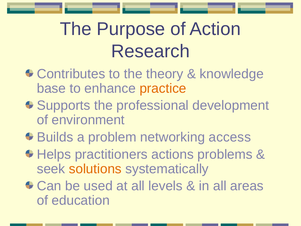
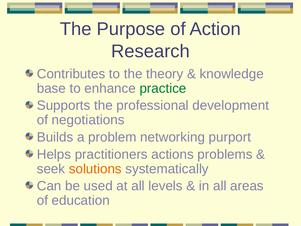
practice colour: orange -> green
environment: environment -> negotiations
access: access -> purport
